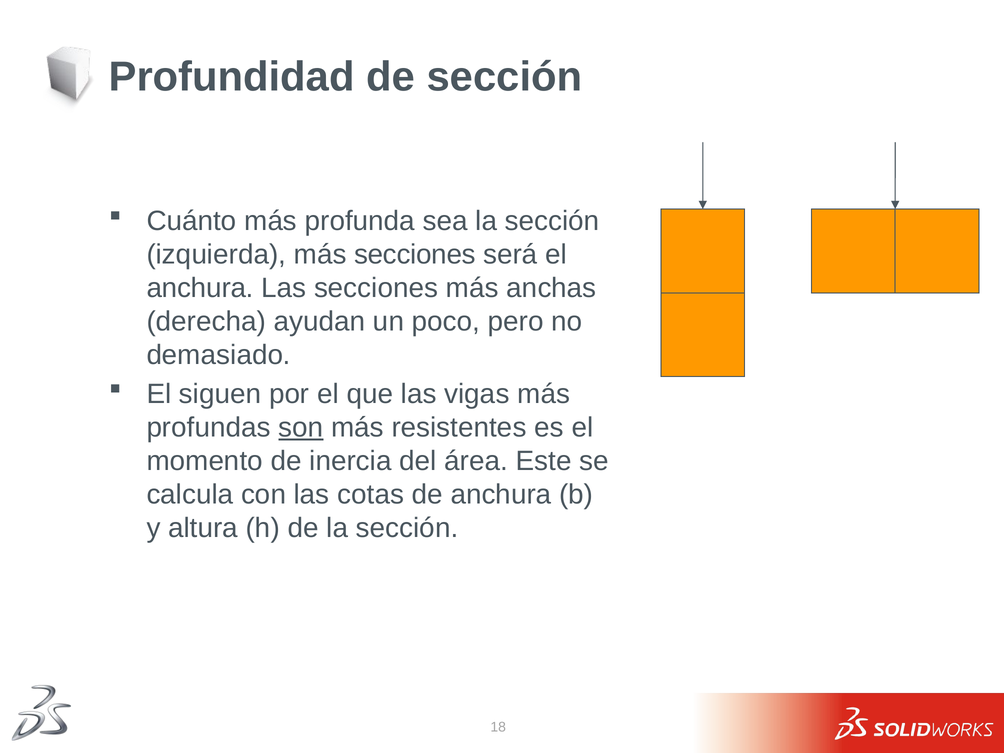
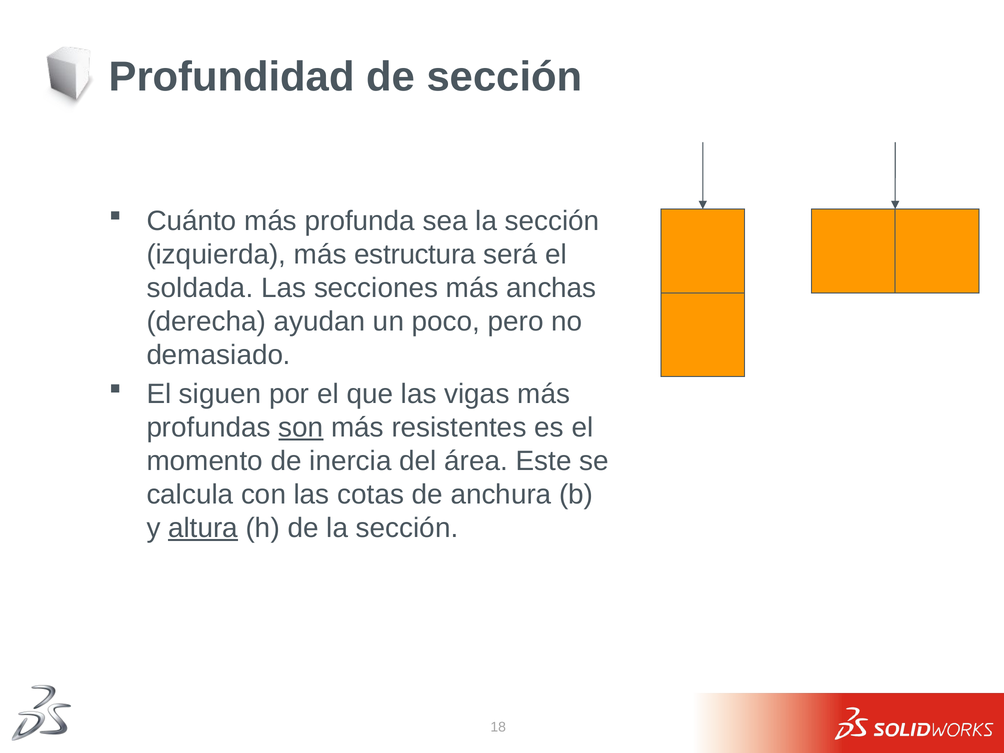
más secciones: secciones -> estructura
anchura at (200, 288): anchura -> soldada
altura underline: none -> present
